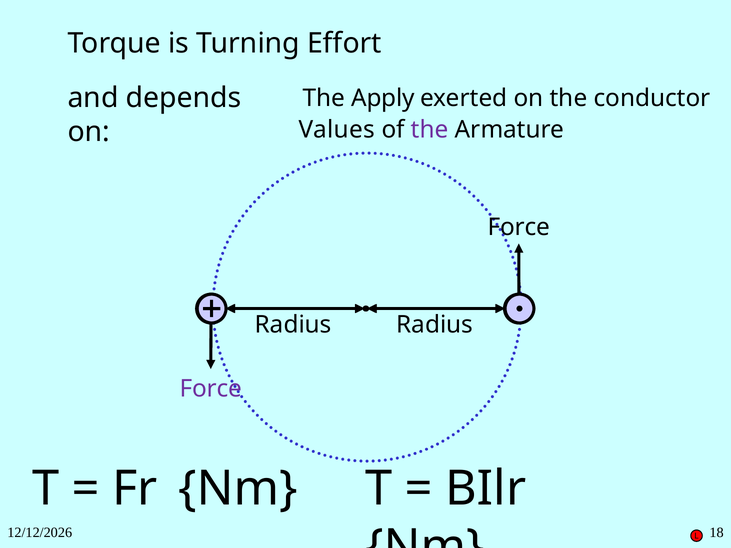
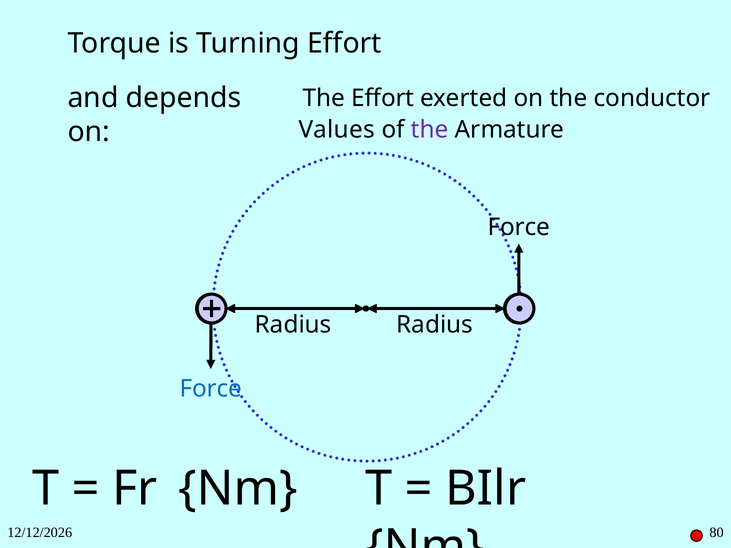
The Apply: Apply -> Effort
Force at (211, 389) colour: purple -> blue
18: 18 -> 80
